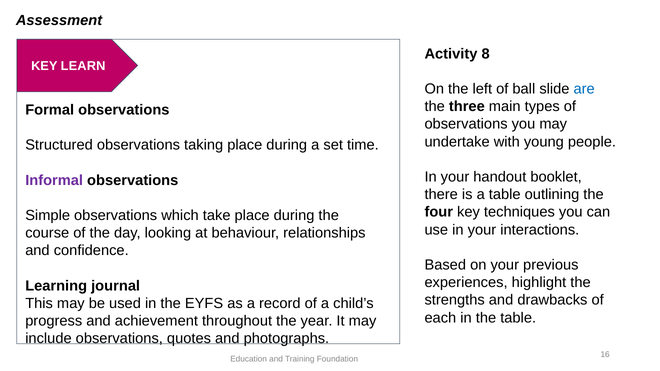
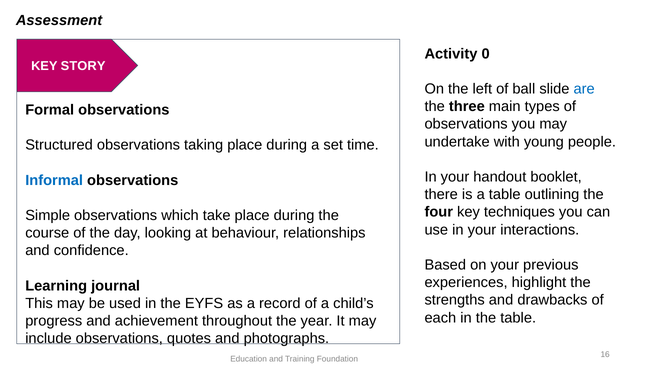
8: 8 -> 0
LEARN: LEARN -> STORY
Informal colour: purple -> blue
